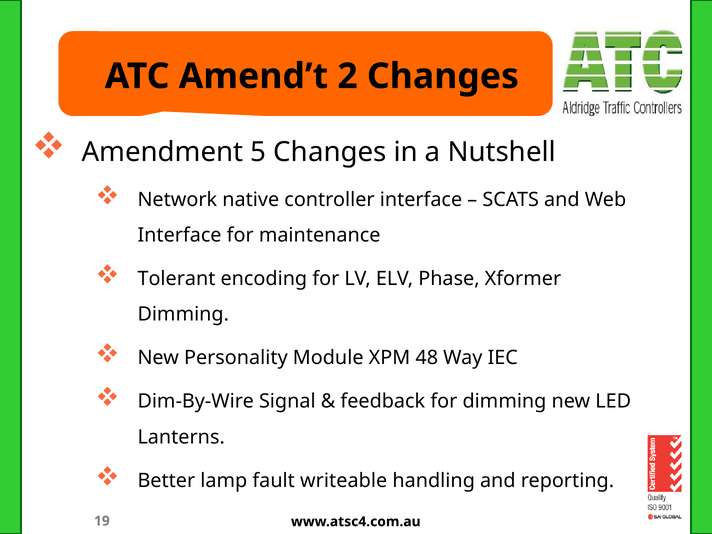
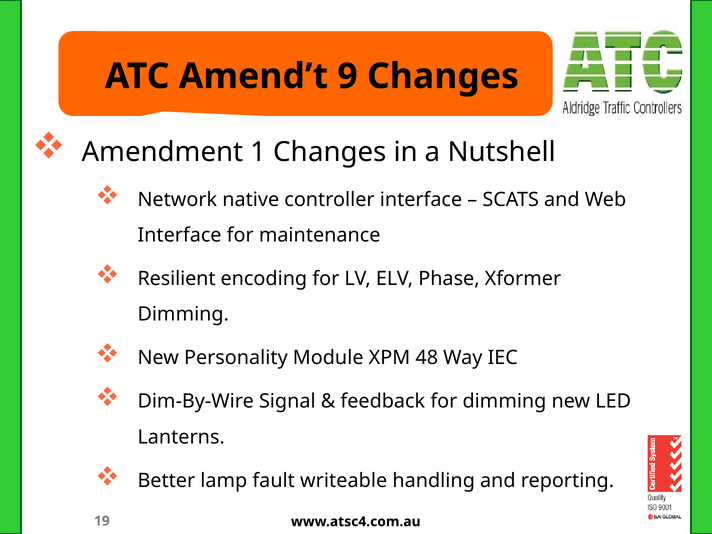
2: 2 -> 9
5: 5 -> 1
Tolerant: Tolerant -> Resilient
